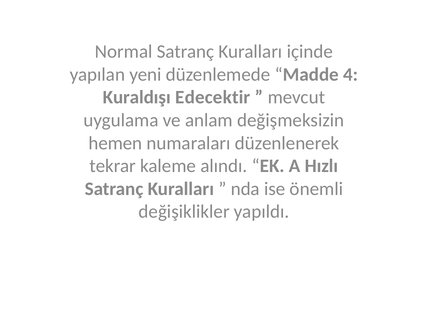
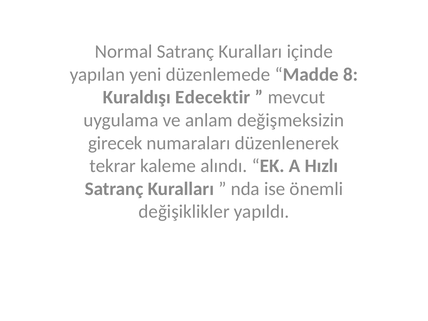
4: 4 -> 8
hemen: hemen -> girecek
